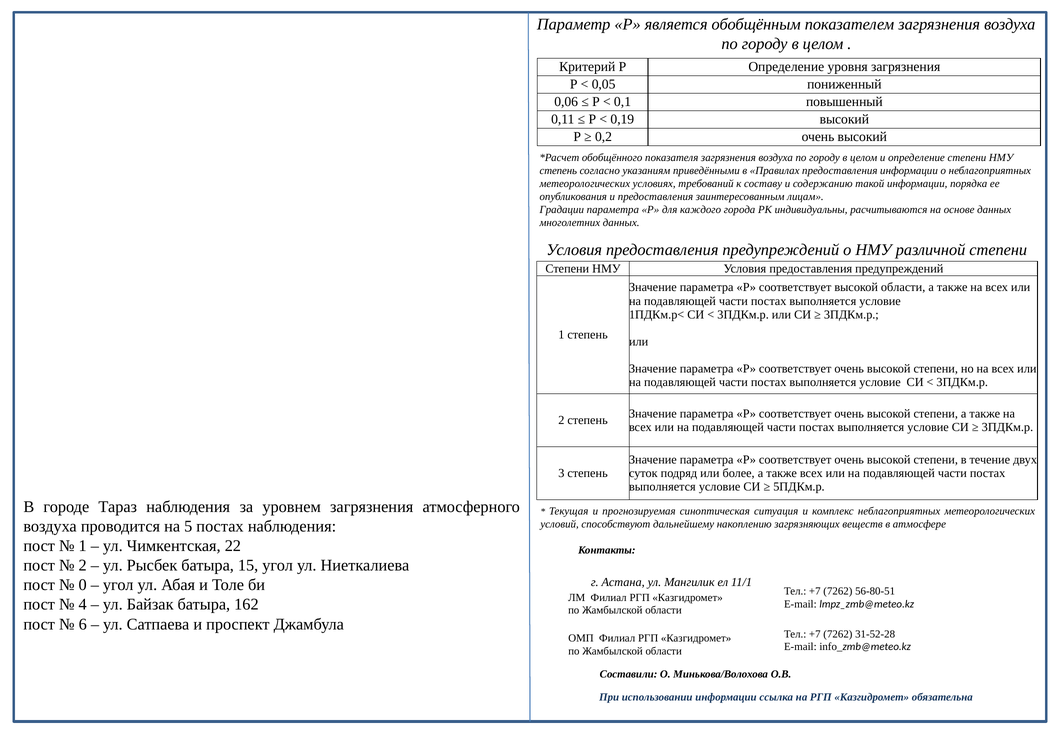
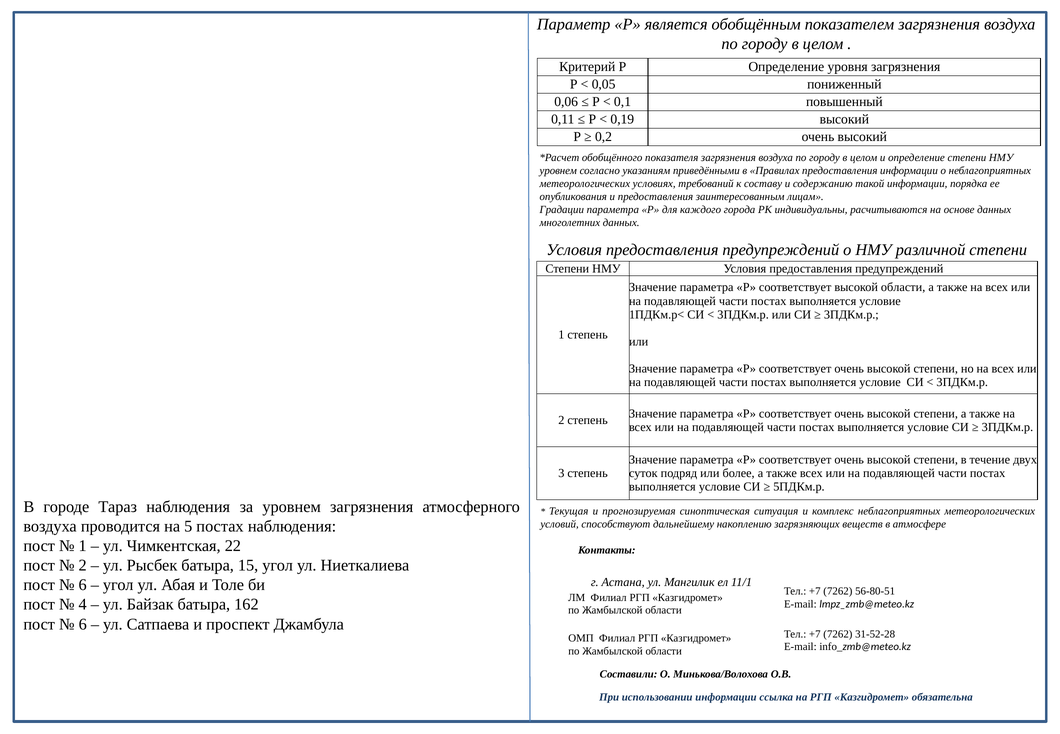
степень at (558, 171): степень -> уровнем
0 at (83, 585): 0 -> 6
